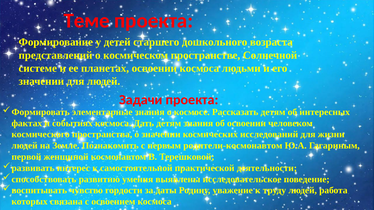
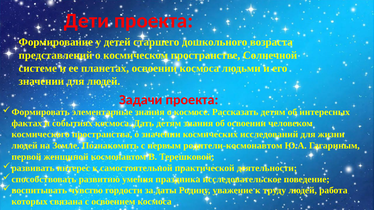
Теме: Теме -> Дети
выявлены: выявлены -> праздника
